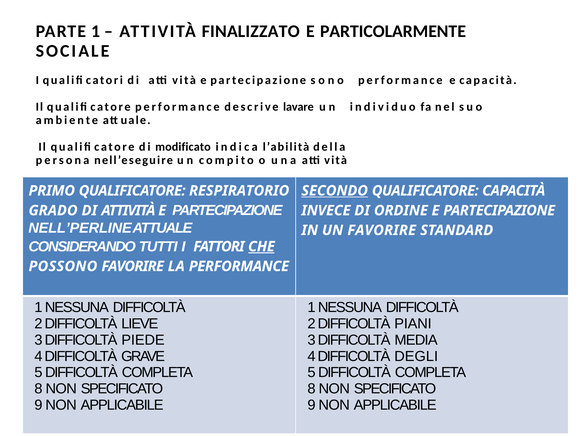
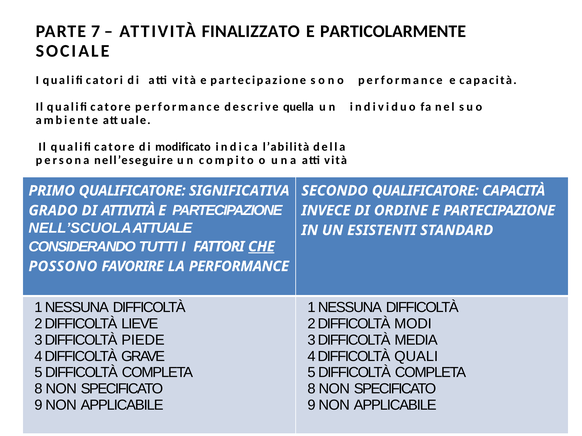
1: 1 -> 7
lavare: lavare -> quella
RESPIRATORIO: RESPIRATORIO -> SIGNIFICATIVA
SECONDO underline: present -> none
NELL’PERLINE: NELL’PERLINE -> NELL’SCUOLA
UN FAVORIRE: FAVORIRE -> ESISTENTI
PIANI: PIANI -> MODI
DEGLI: DEGLI -> QUALI
